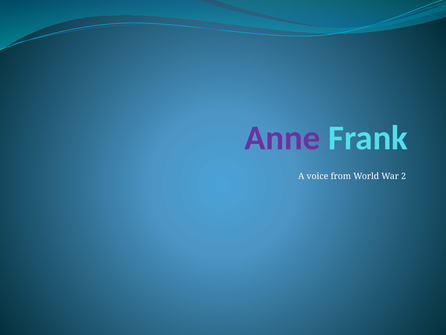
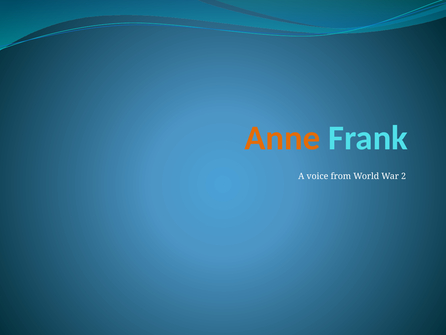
Anne colour: purple -> orange
